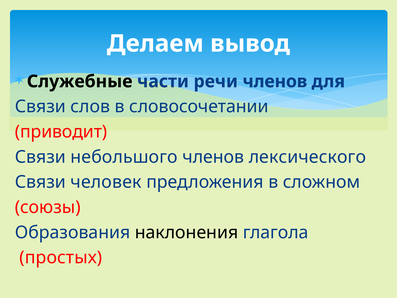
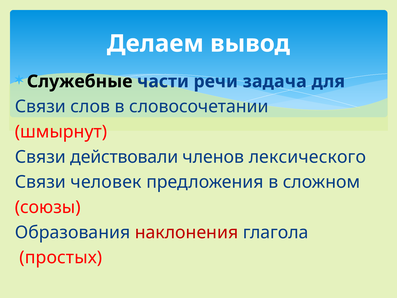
речи членов: членов -> задача
приводит: приводит -> шмырнут
небольшого: небольшого -> действовали
наклонения colour: black -> red
